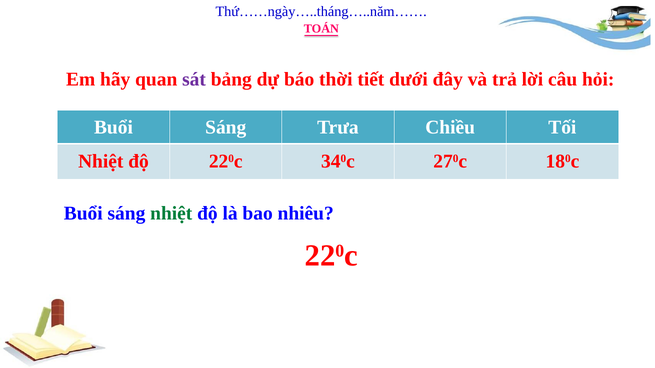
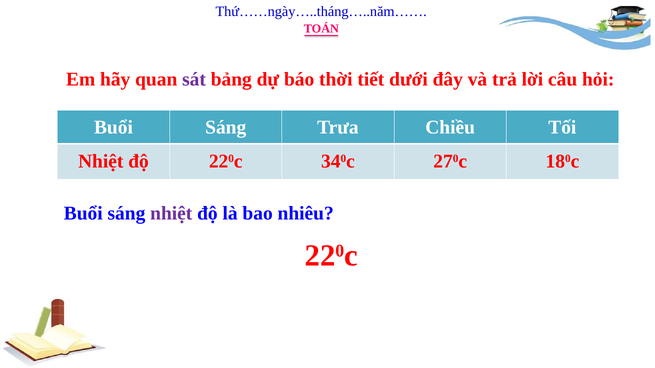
nhiệt at (171, 213) colour: green -> purple
